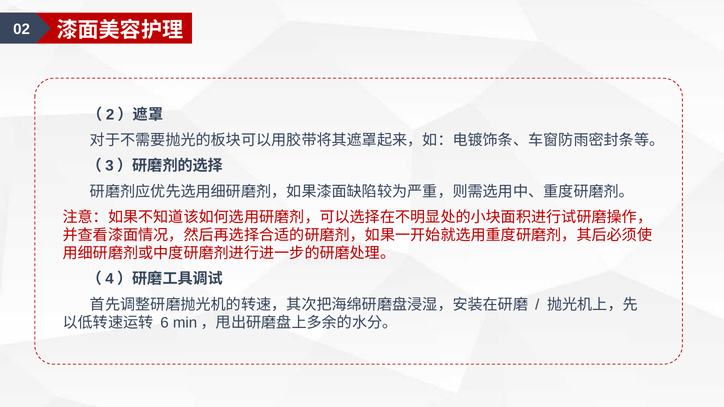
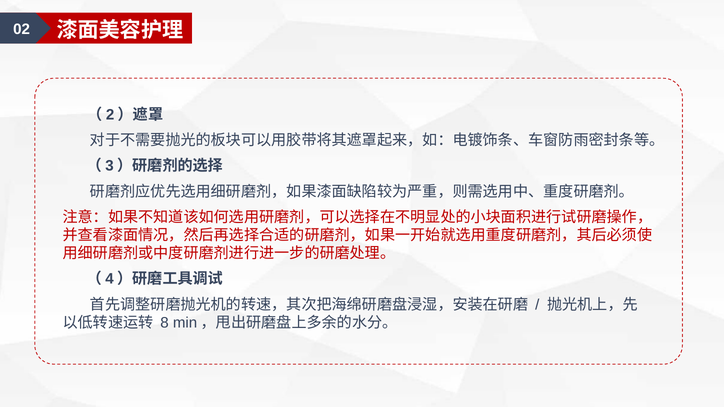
6: 6 -> 8
